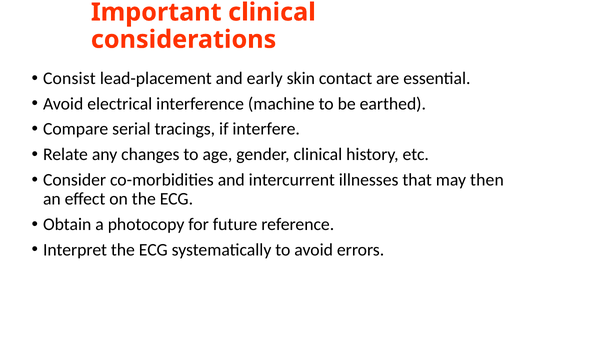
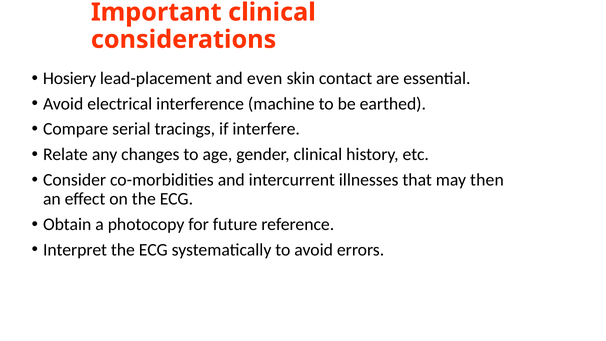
Consist: Consist -> Hosiery
early: early -> even
